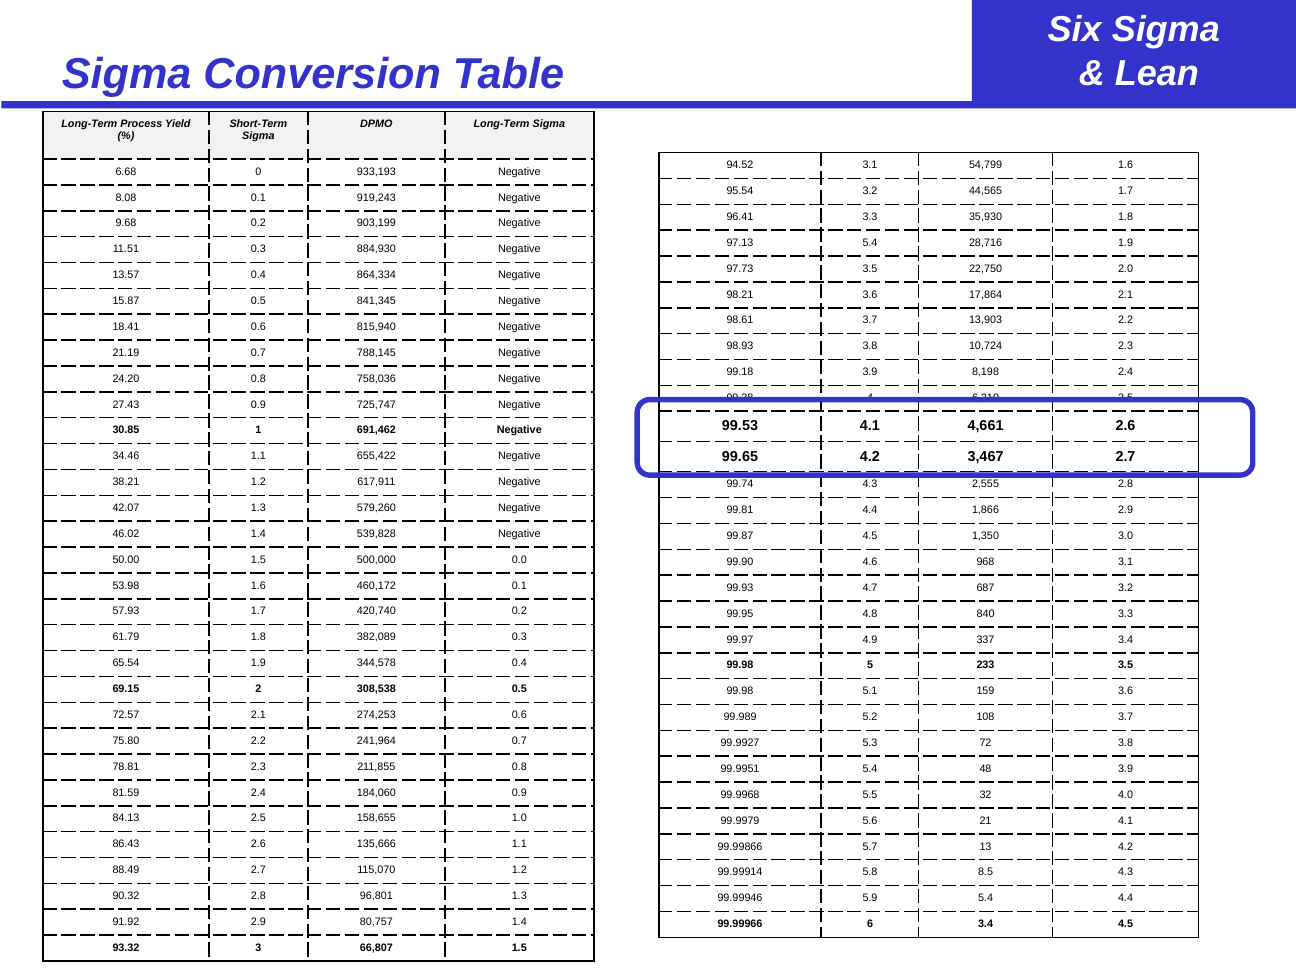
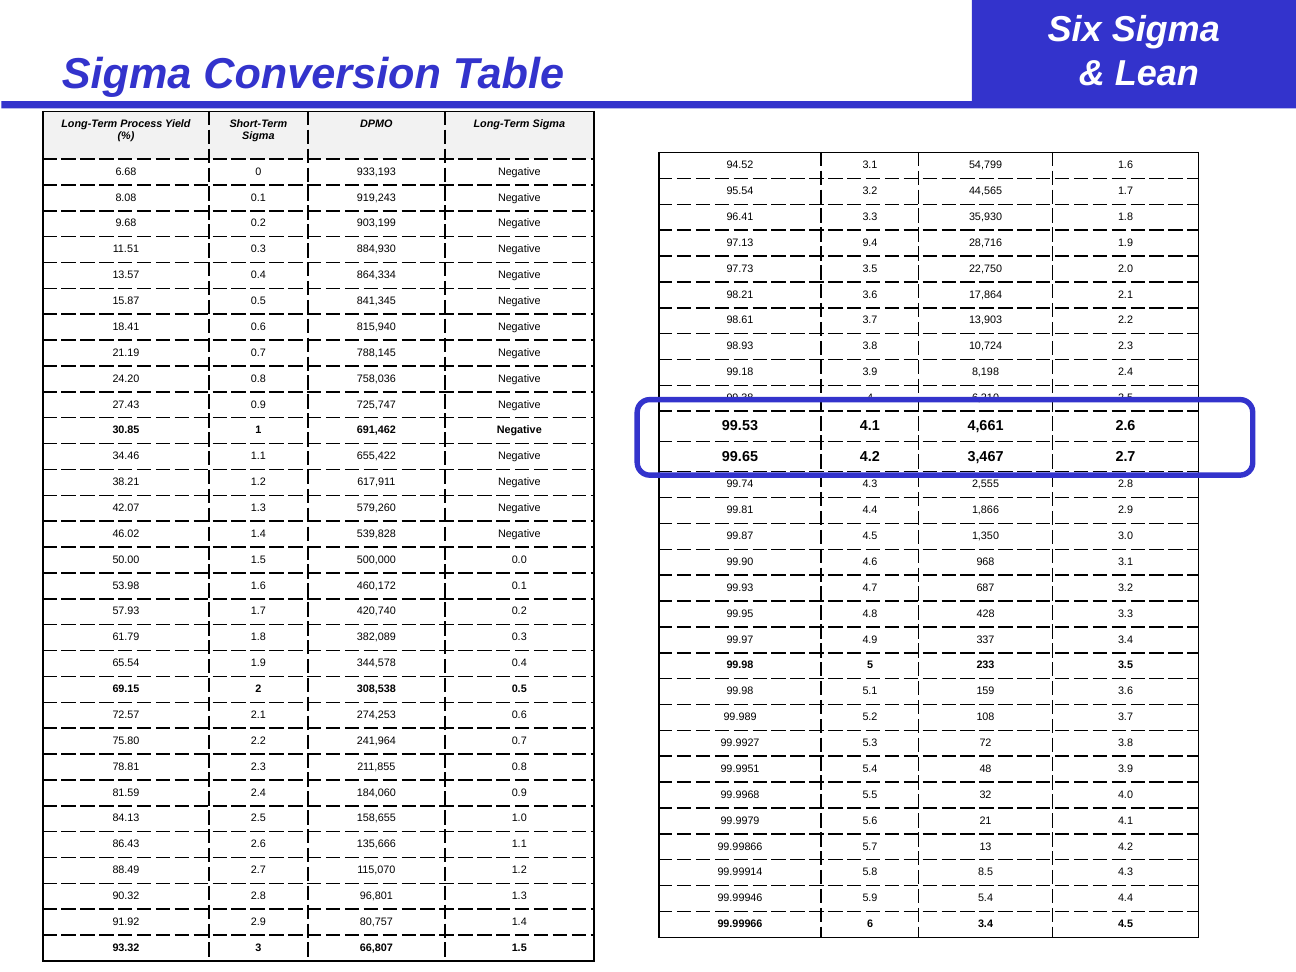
97.13 5.4: 5.4 -> 9.4
840: 840 -> 428
